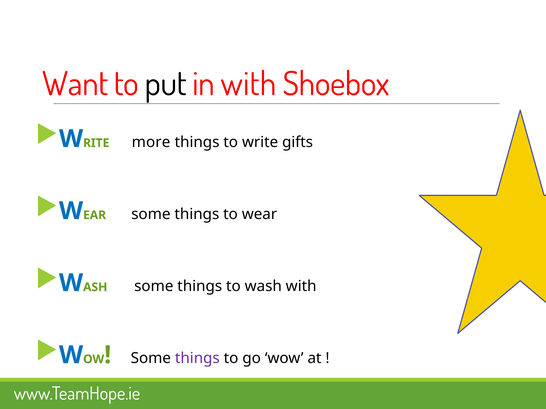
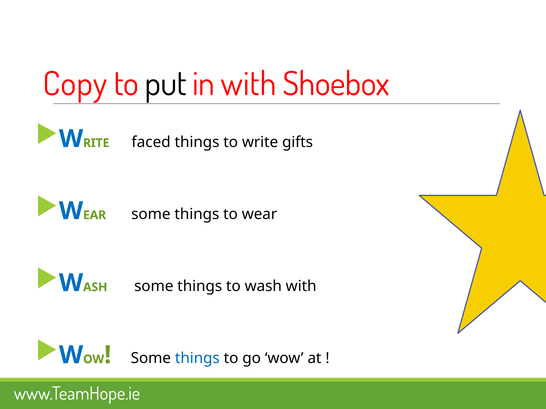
Want: Want -> Copy
more: more -> faced
things at (197, 359) colour: purple -> blue
